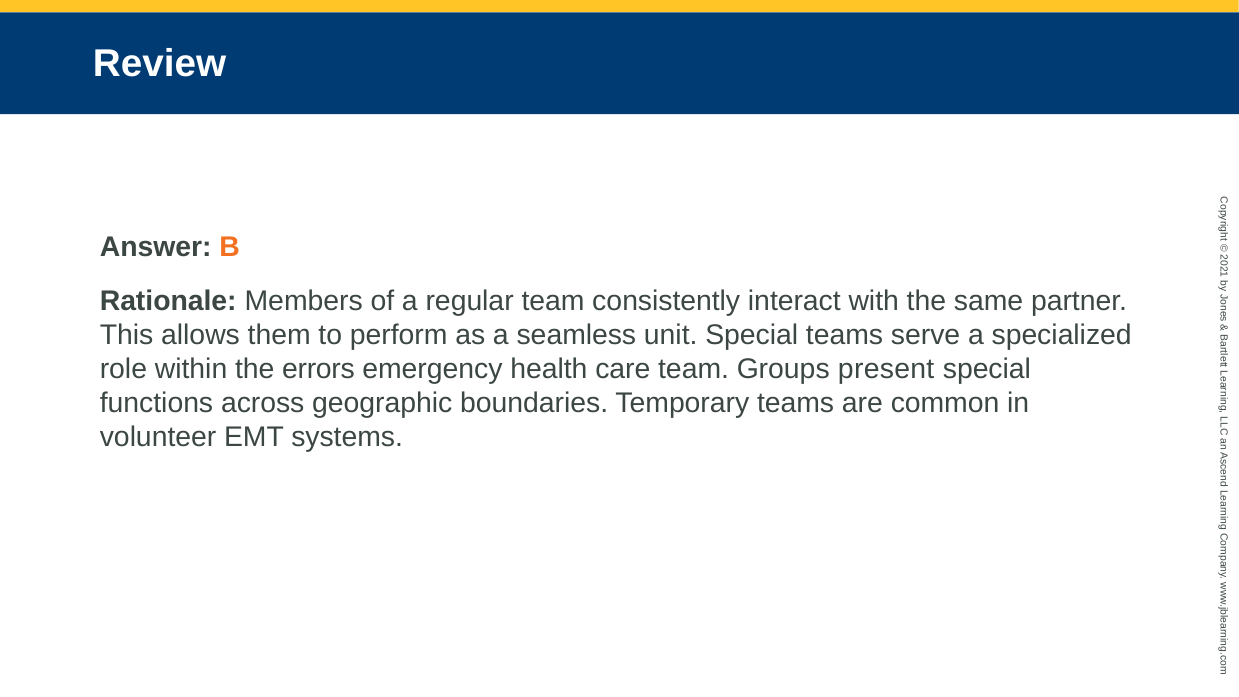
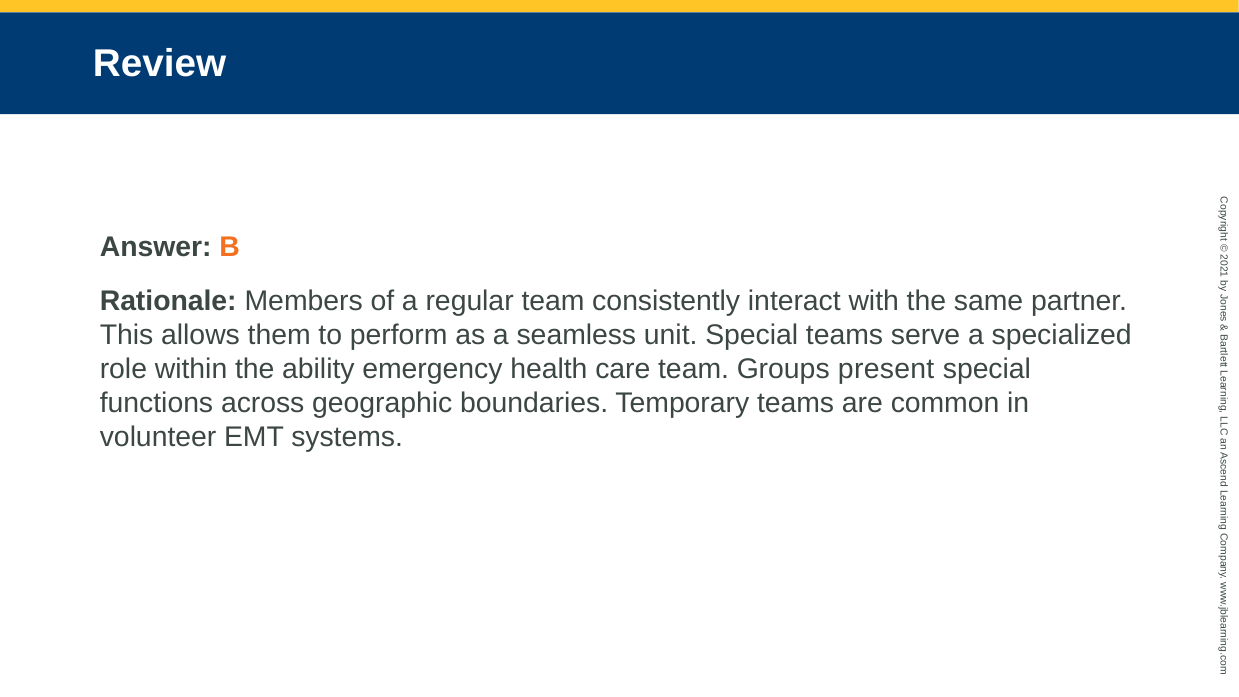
errors: errors -> ability
